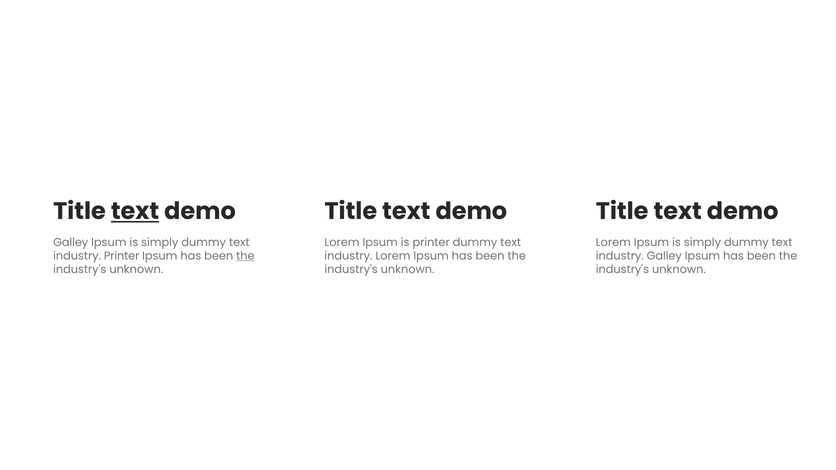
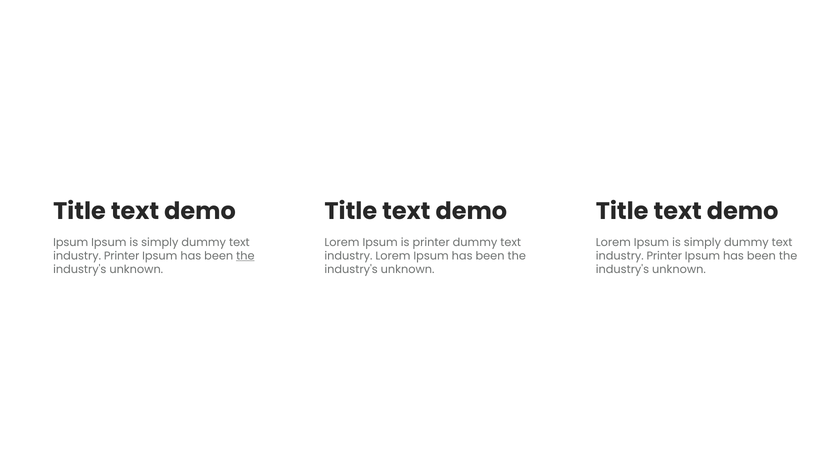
text at (135, 212) underline: present -> none
Galley at (71, 242): Galley -> Ipsum
Galley at (664, 256): Galley -> Printer
